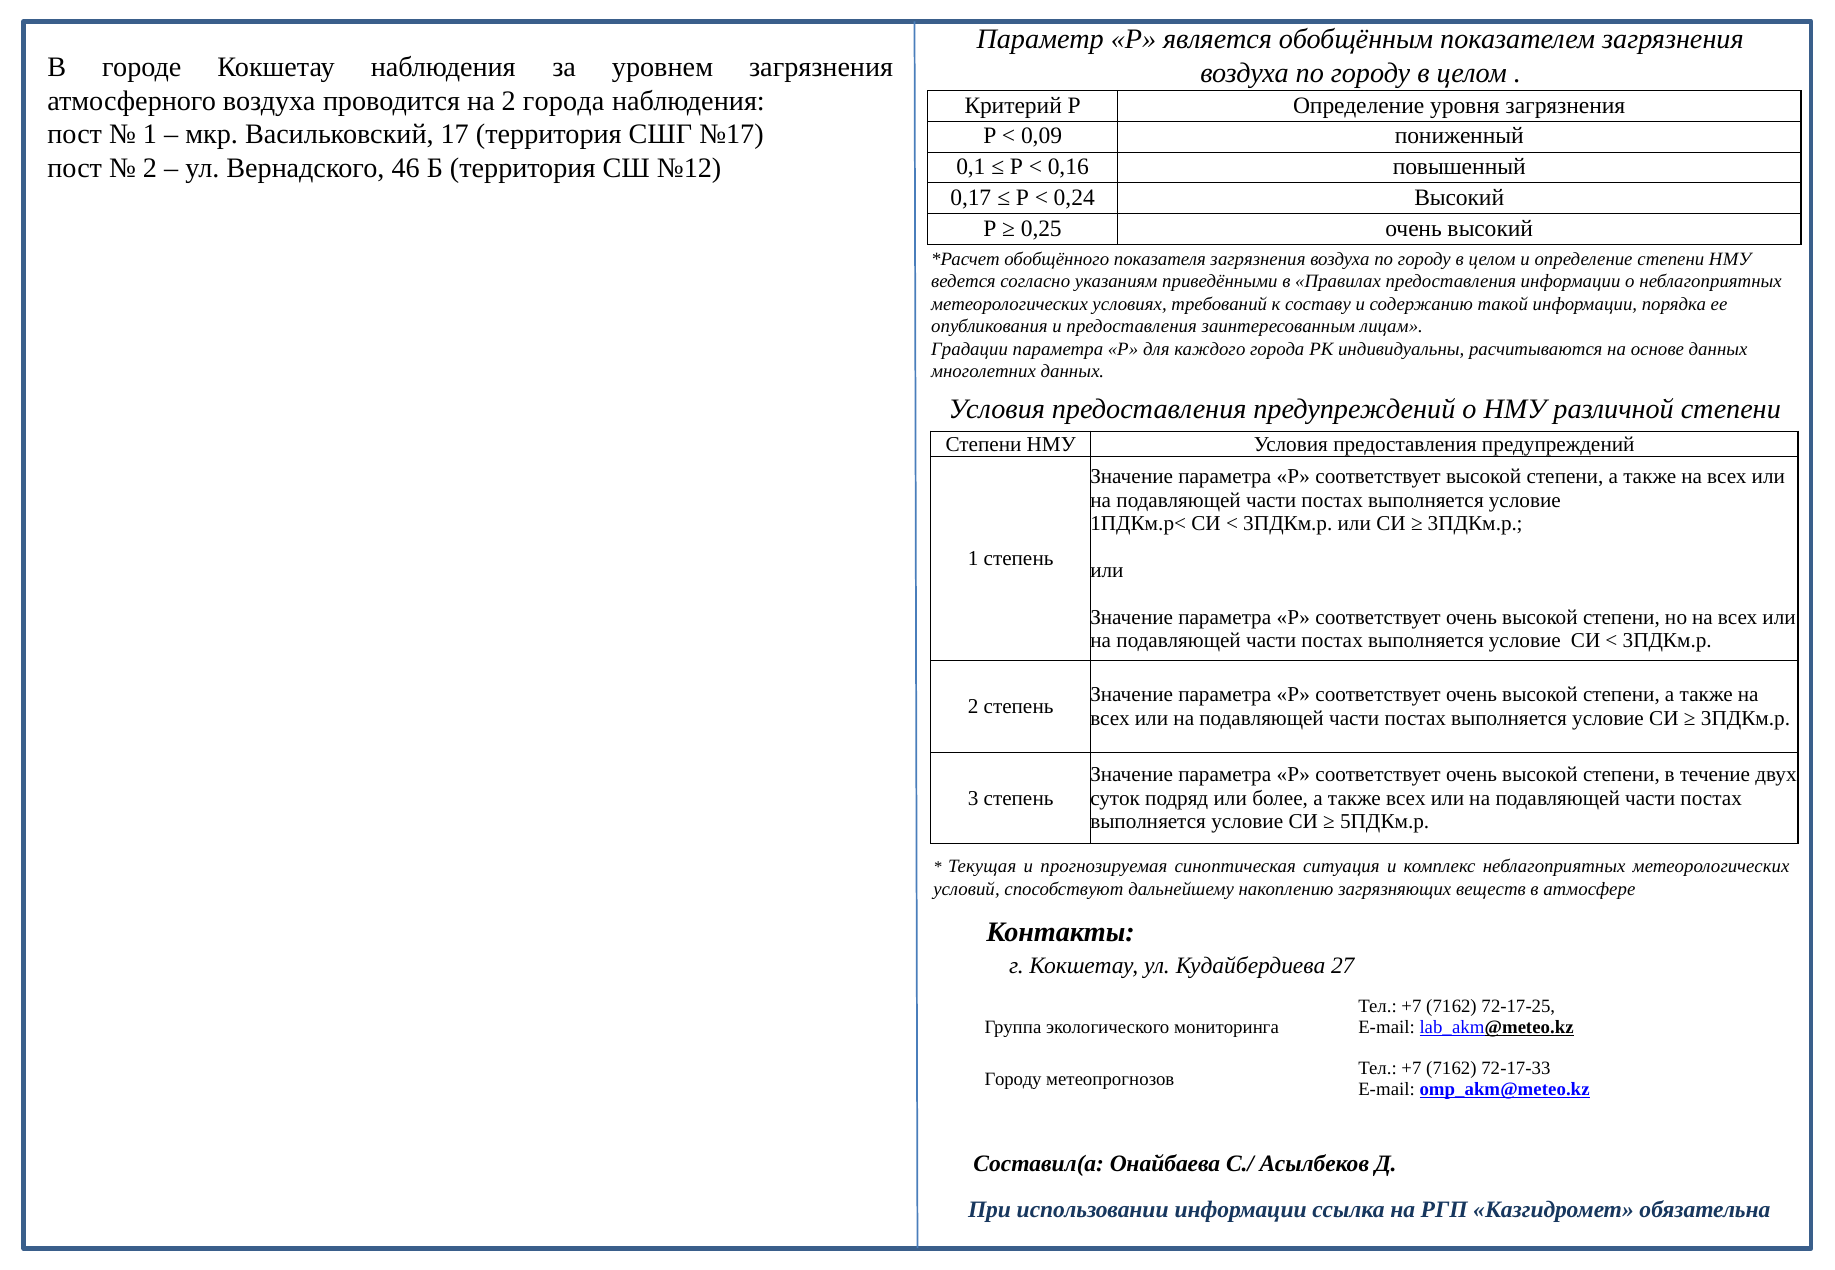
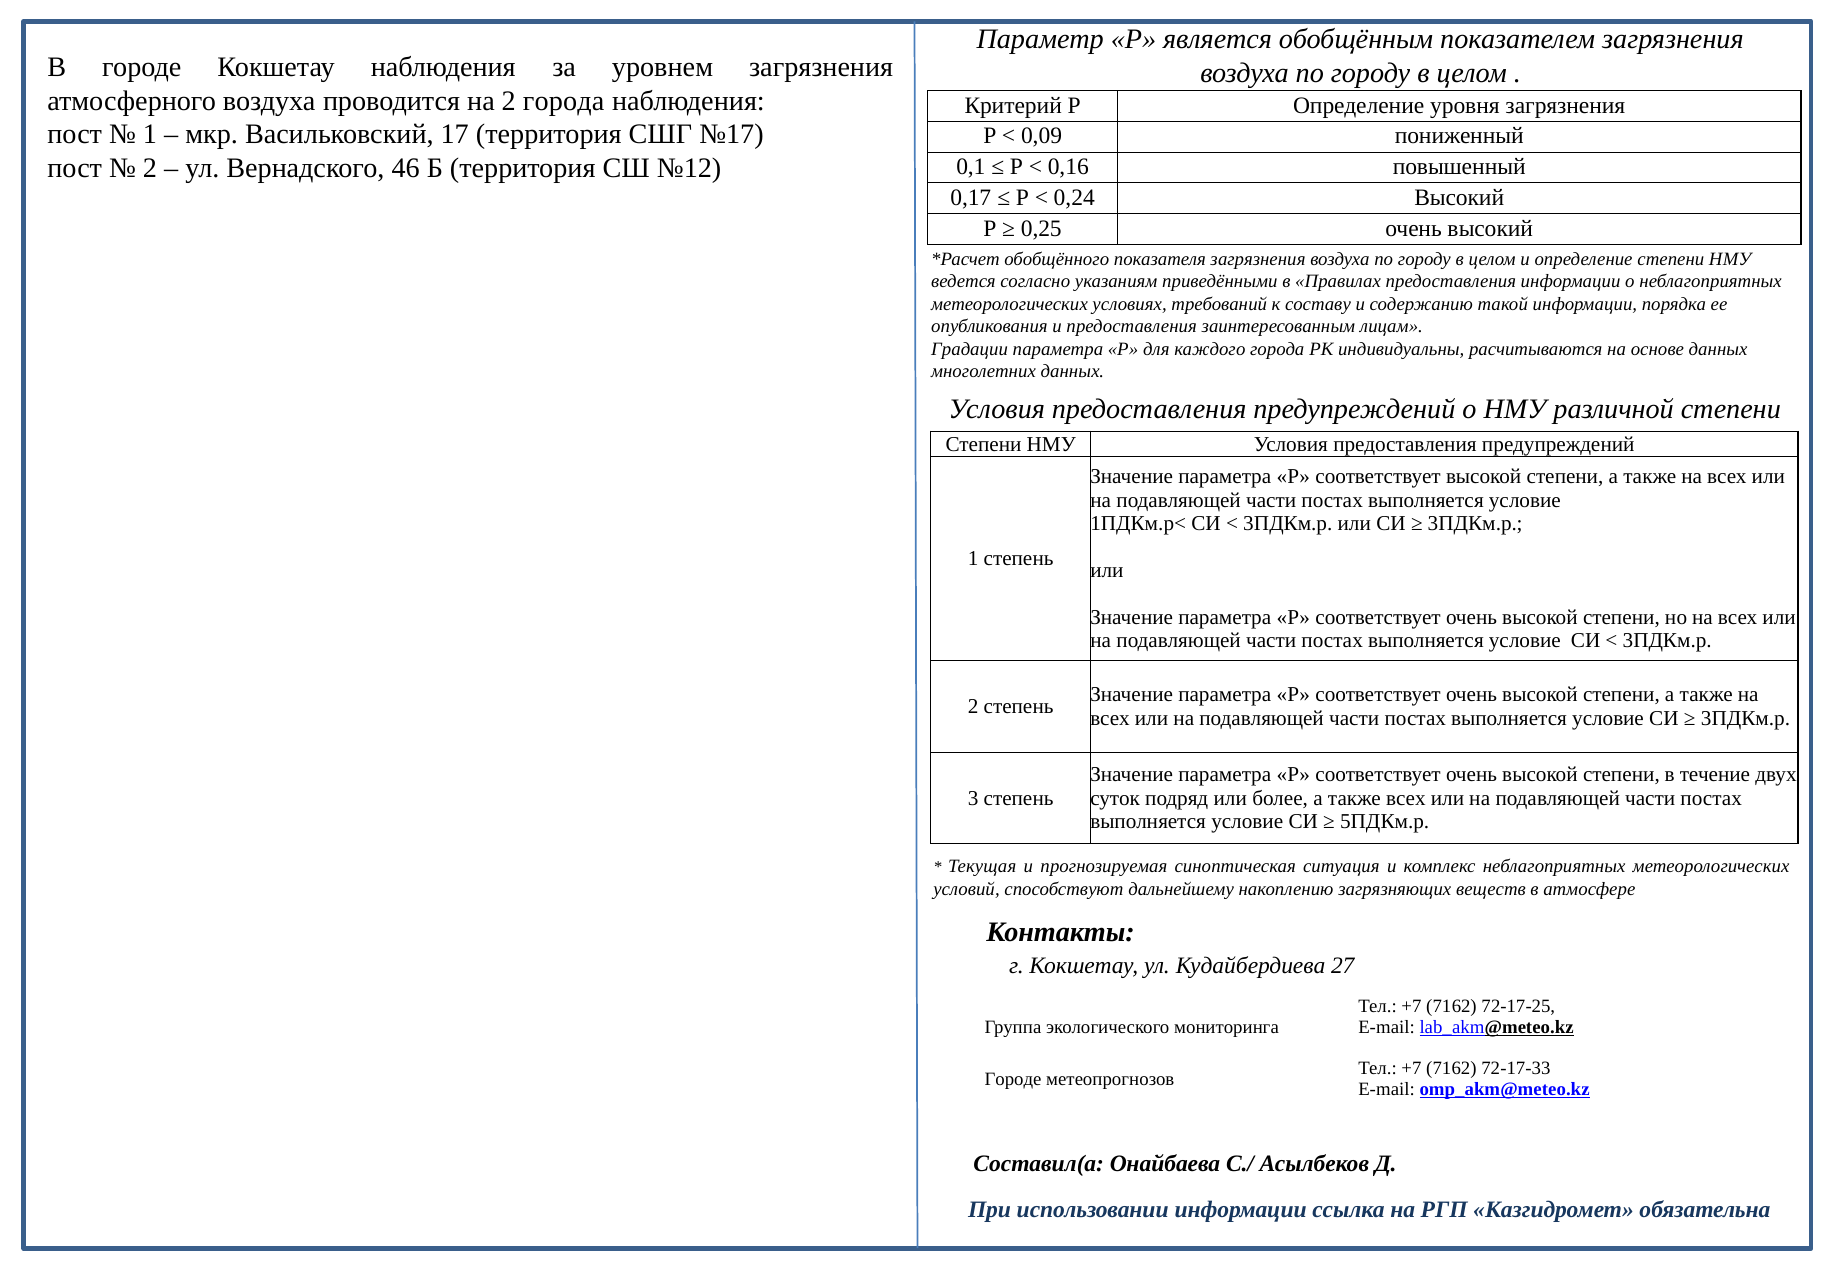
Городу at (1013, 1079): Городу -> Городе
